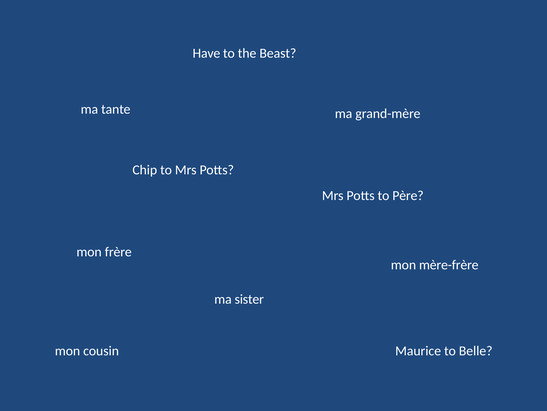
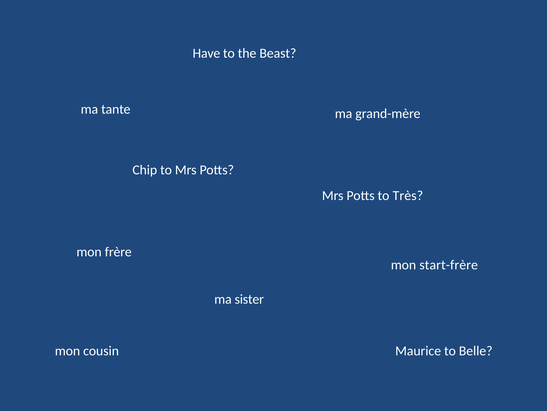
Père: Père -> Très
mère-frère: mère-frère -> start-frère
